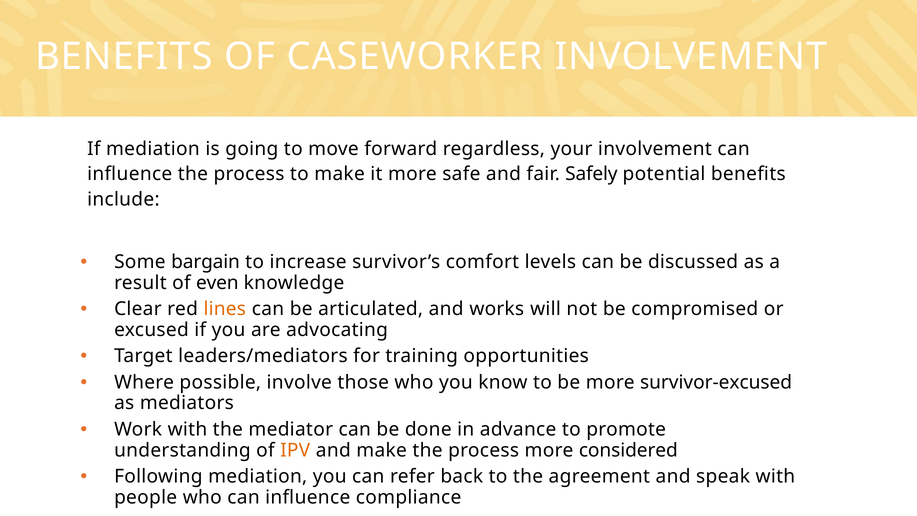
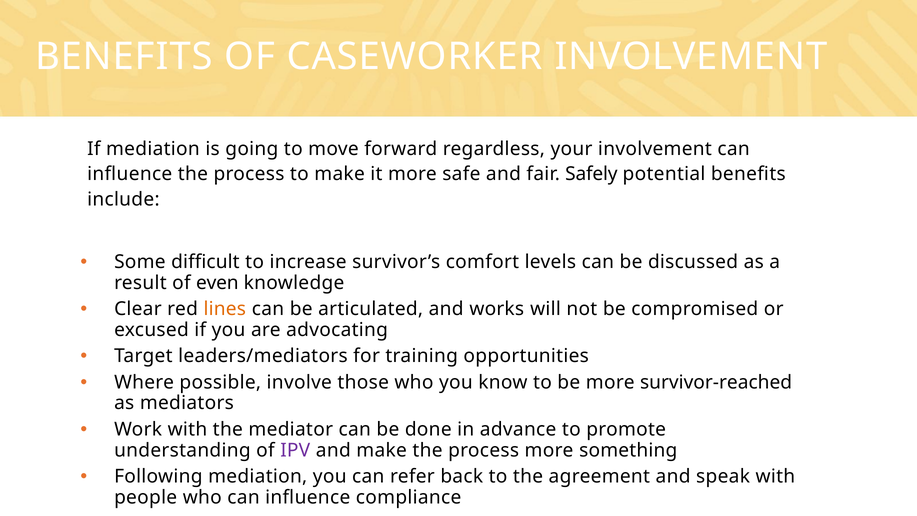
bargain: bargain -> difficult
survivor-excused: survivor-excused -> survivor-reached
IPV colour: orange -> purple
considered: considered -> something
